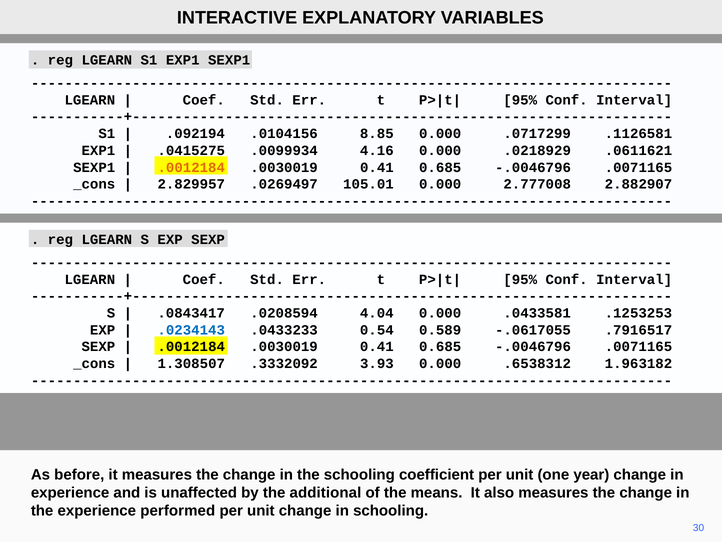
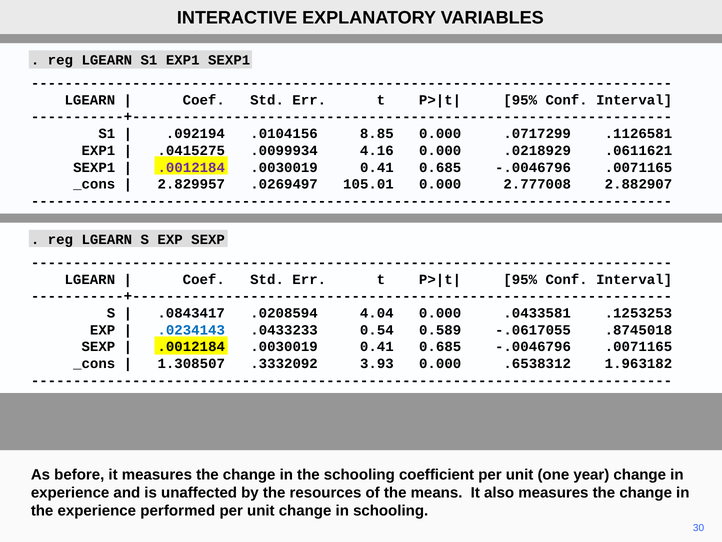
.0012184 at (191, 167) colour: orange -> purple
.7916517: .7916517 -> .8745018
additional: additional -> resources
